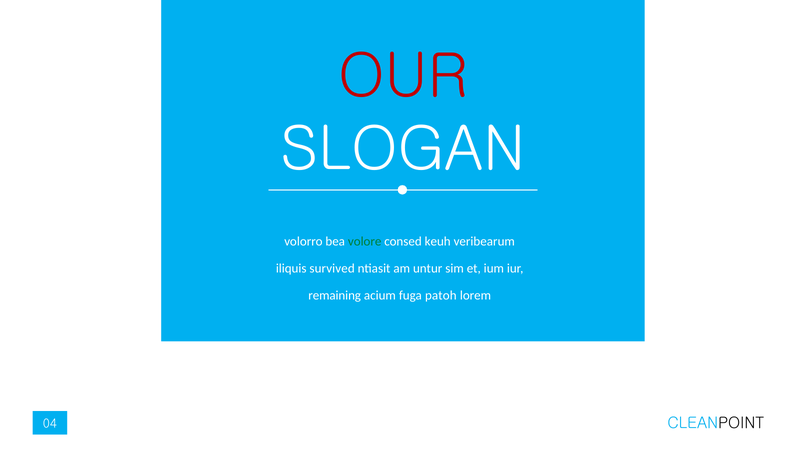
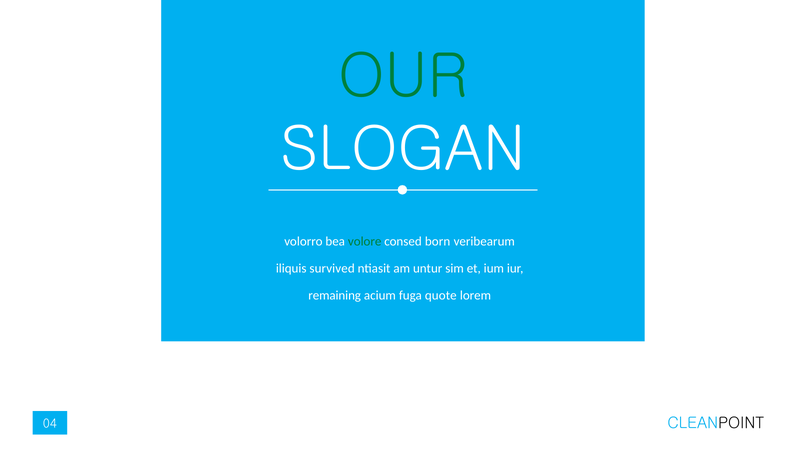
OUR colour: red -> green
keuh: keuh -> born
patoh: patoh -> quote
